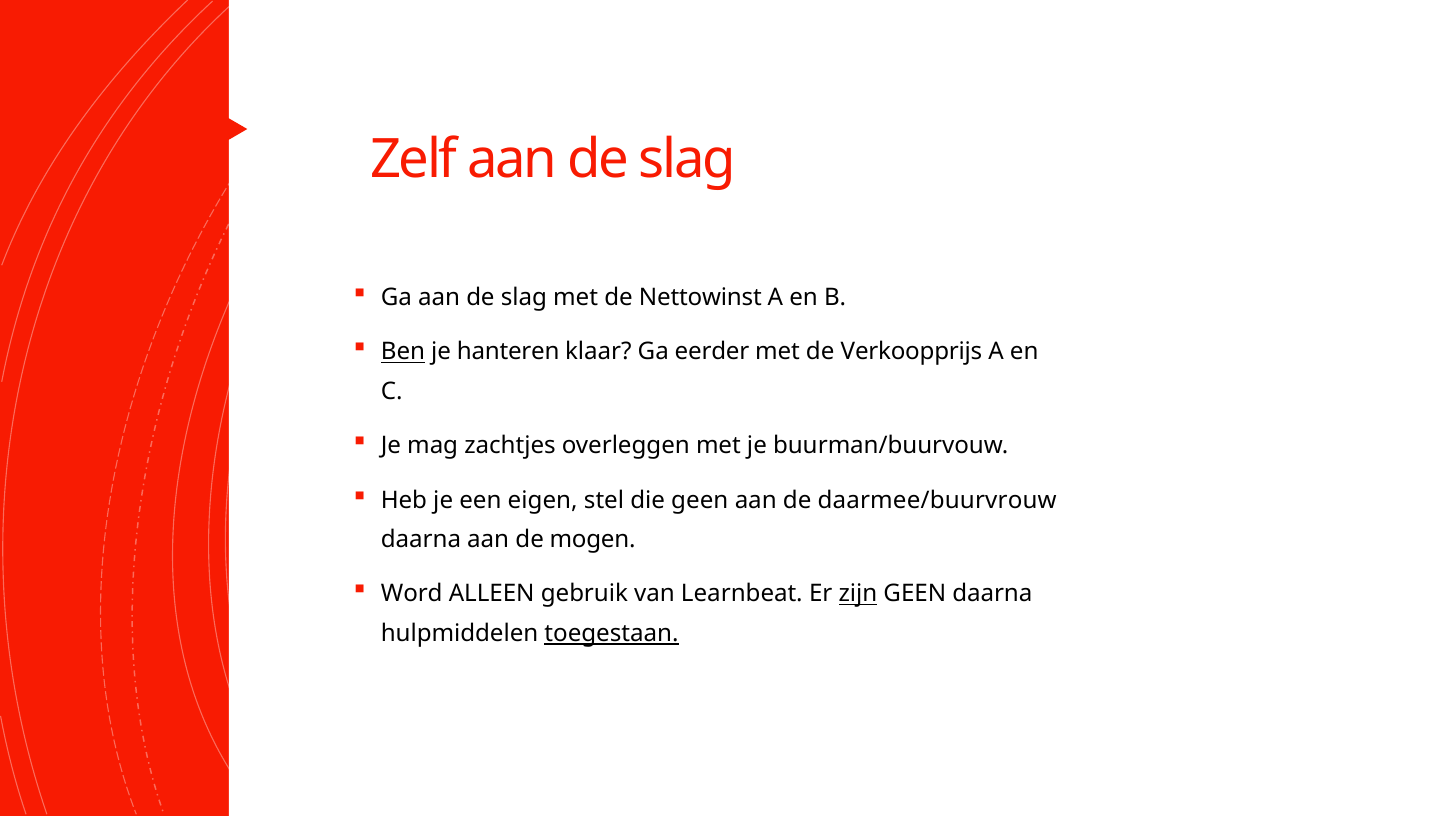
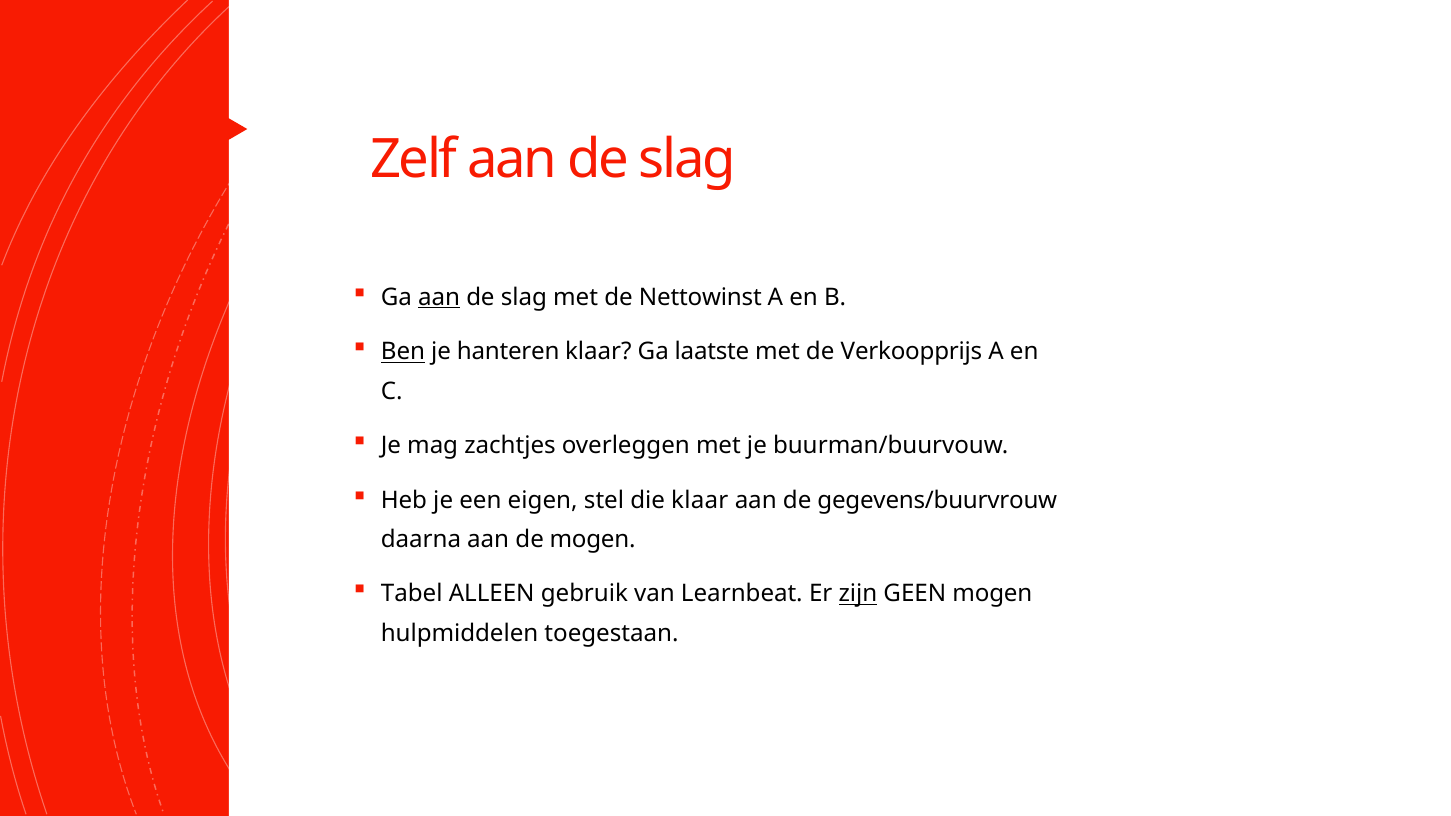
aan at (439, 297) underline: none -> present
eerder: eerder -> laatste
die geen: geen -> klaar
daarmee/buurvrouw: daarmee/buurvrouw -> gegevens/buurvrouw
Word: Word -> Tabel
GEEN daarna: daarna -> mogen
toegestaan underline: present -> none
